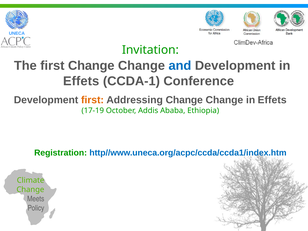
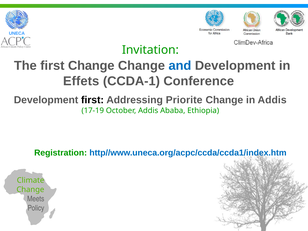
first at (93, 100) colour: orange -> black
Addressing Change: Change -> Priorite
Change in Effets: Effets -> Addis
